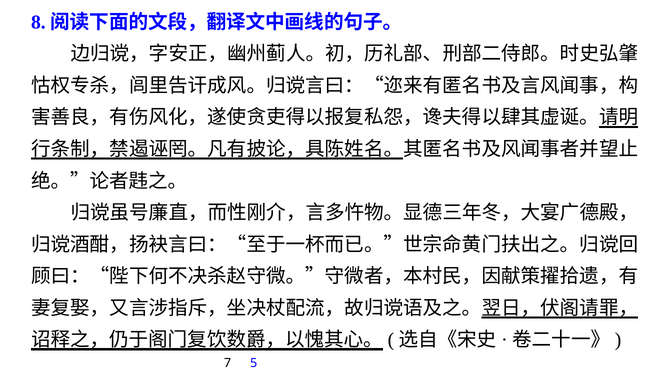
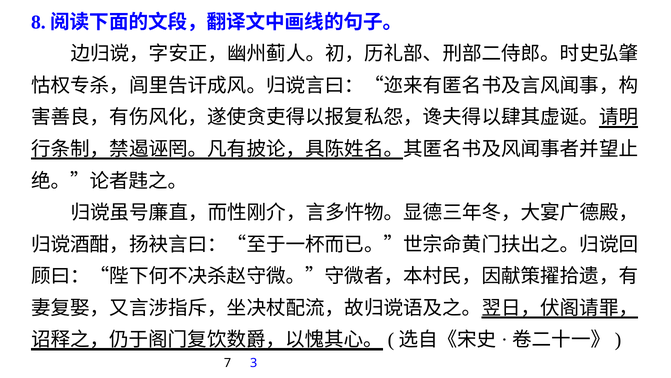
5: 5 -> 3
